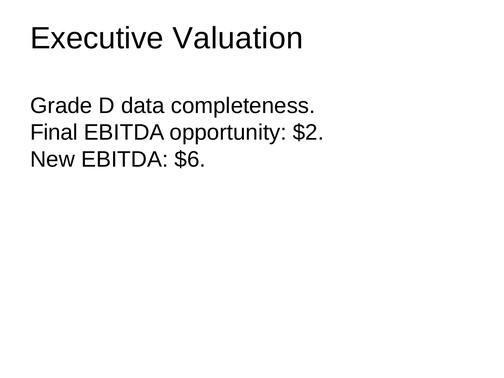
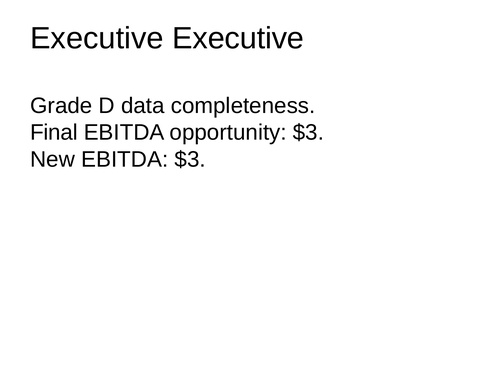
Executive Valuation: Valuation -> Executive
opportunity $2: $2 -> $3
EBITDA $6: $6 -> $3
